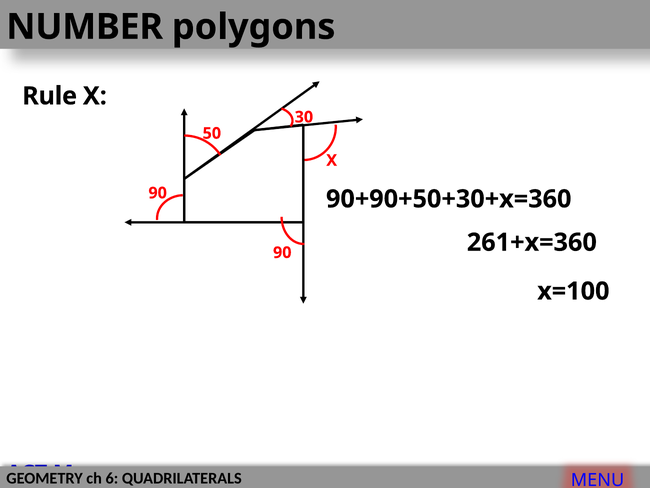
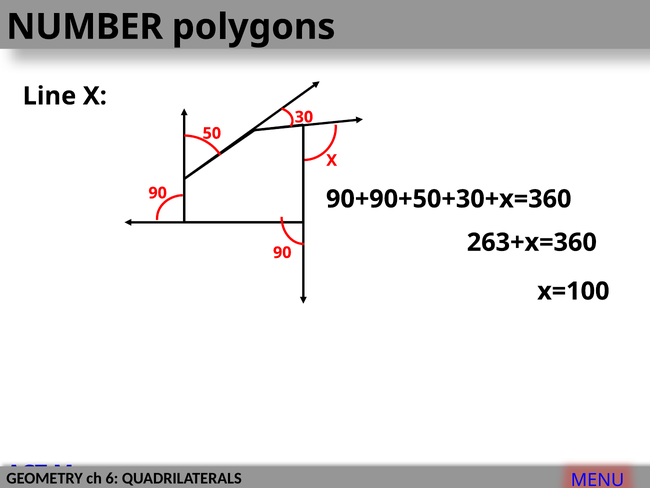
Rule: Rule -> Line
261+x=360: 261+x=360 -> 263+x=360
